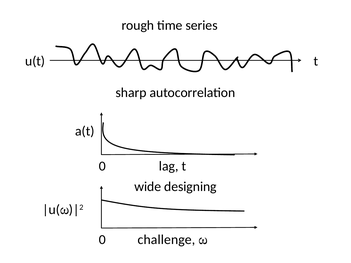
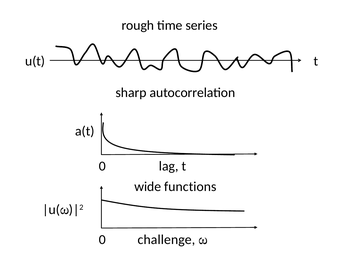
designing: designing -> functions
